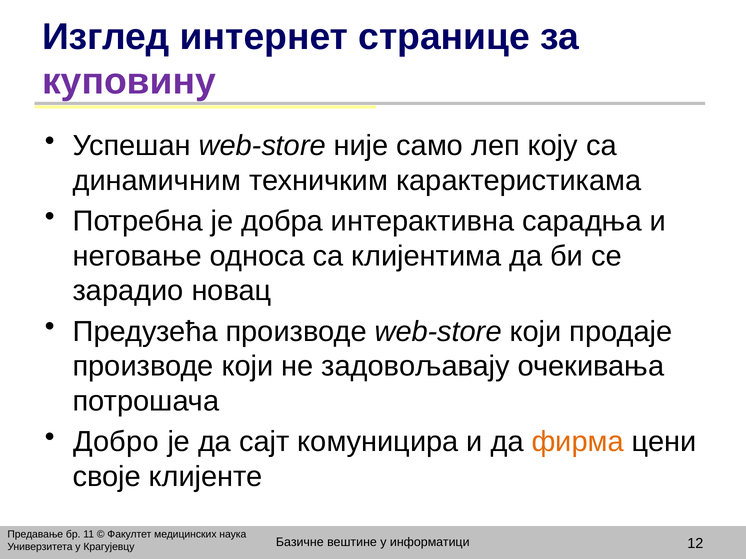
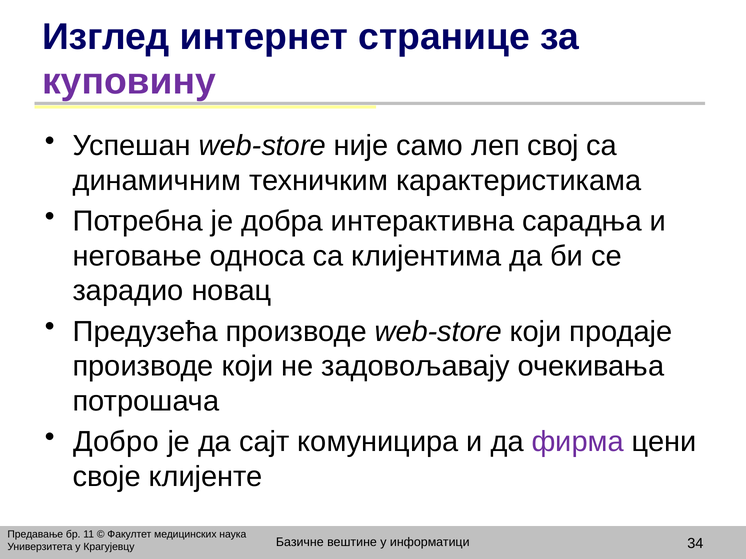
коју: коју -> свој
фирма colour: orange -> purple
12: 12 -> 34
